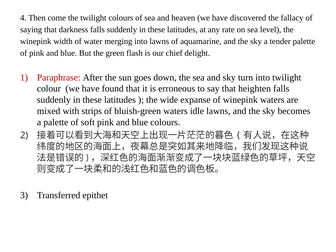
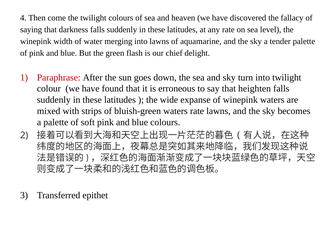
waters idle: idle -> rate
